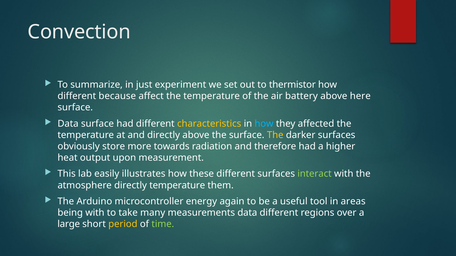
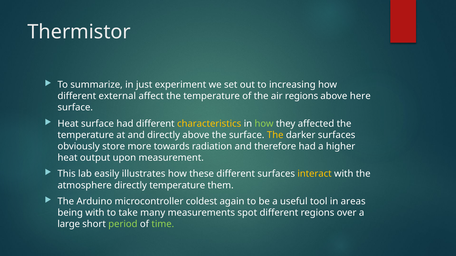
Convection: Convection -> Thermistor
thermistor: thermistor -> increasing
because: because -> external
air battery: battery -> regions
Data at (68, 124): Data -> Heat
how at (264, 124) colour: light blue -> light green
interact colour: light green -> yellow
energy: energy -> coldest
measurements data: data -> spot
period colour: yellow -> light green
